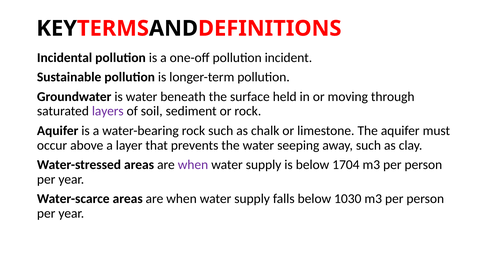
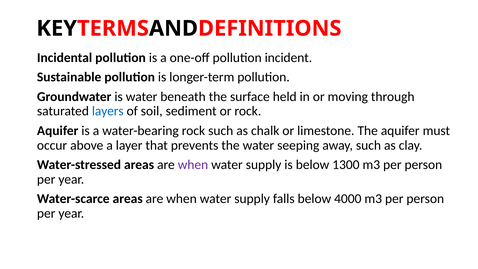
layers colour: purple -> blue
1704: 1704 -> 1300
1030: 1030 -> 4000
